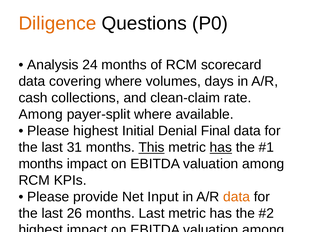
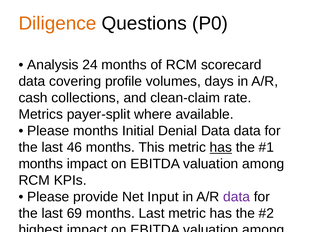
covering where: where -> profile
Among at (41, 115): Among -> Metrics
Please highest: highest -> months
Denial Final: Final -> Data
31: 31 -> 46
This at (152, 148) underline: present -> none
data at (237, 197) colour: orange -> purple
26: 26 -> 69
